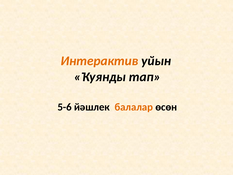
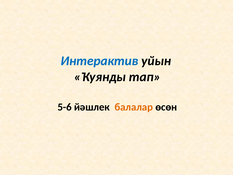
Интерактив colour: orange -> blue
